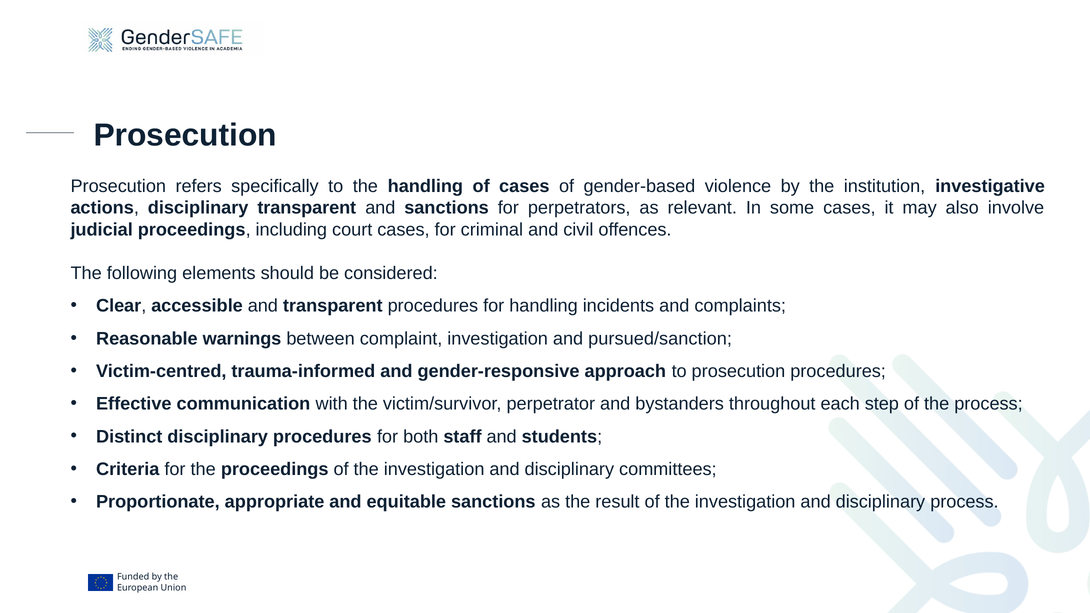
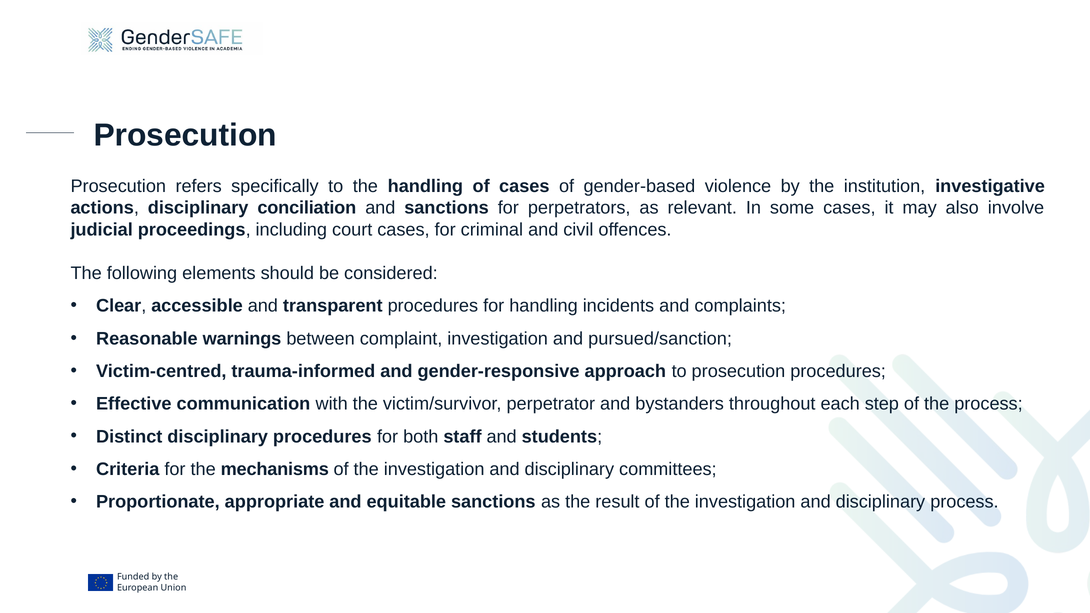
disciplinary transparent: transparent -> conciliation
the proceedings: proceedings -> mechanisms
